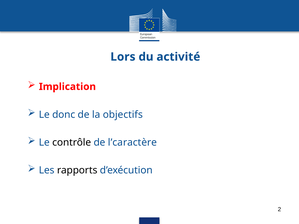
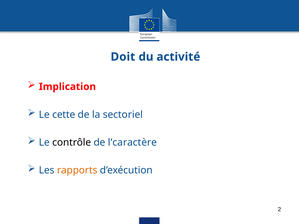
Lors: Lors -> Doit
donc: donc -> cette
objectifs: objectifs -> sectoriel
rapports colour: black -> orange
